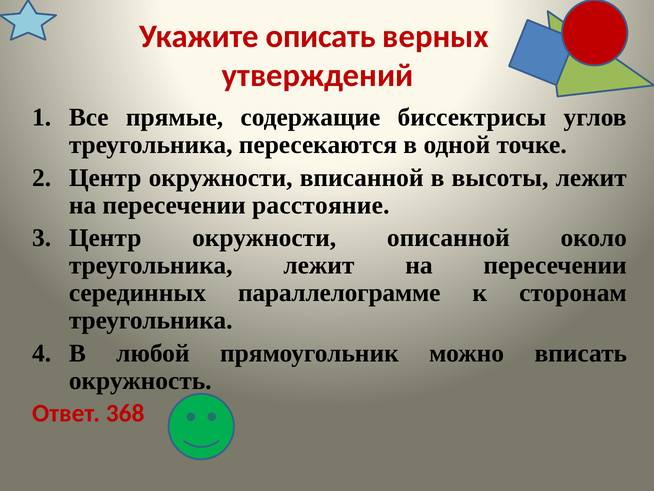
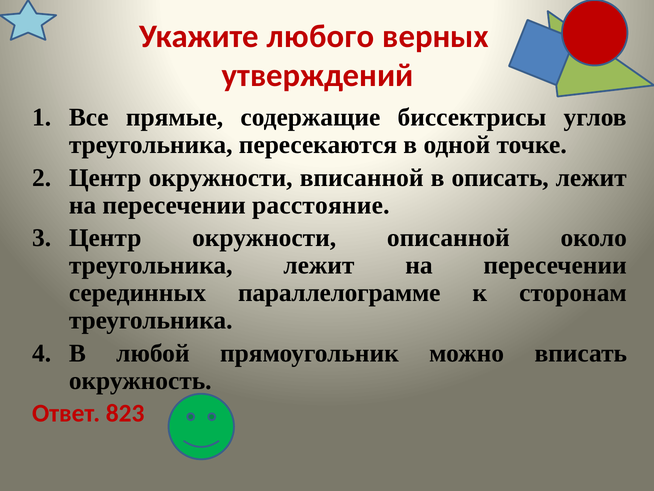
описать: описать -> любого
высоты: высоты -> описать
368: 368 -> 823
